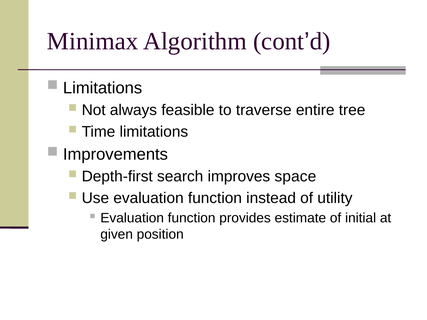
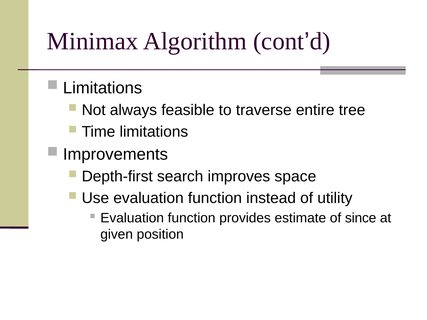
initial: initial -> since
